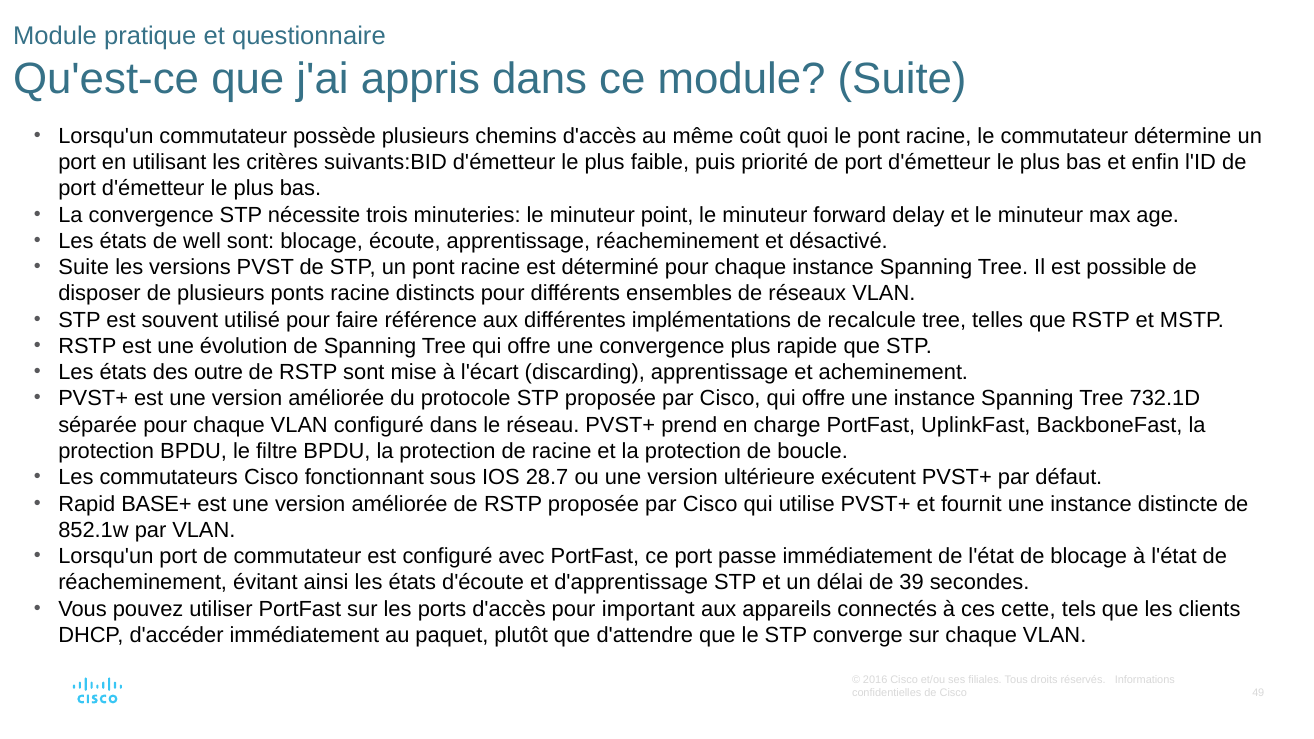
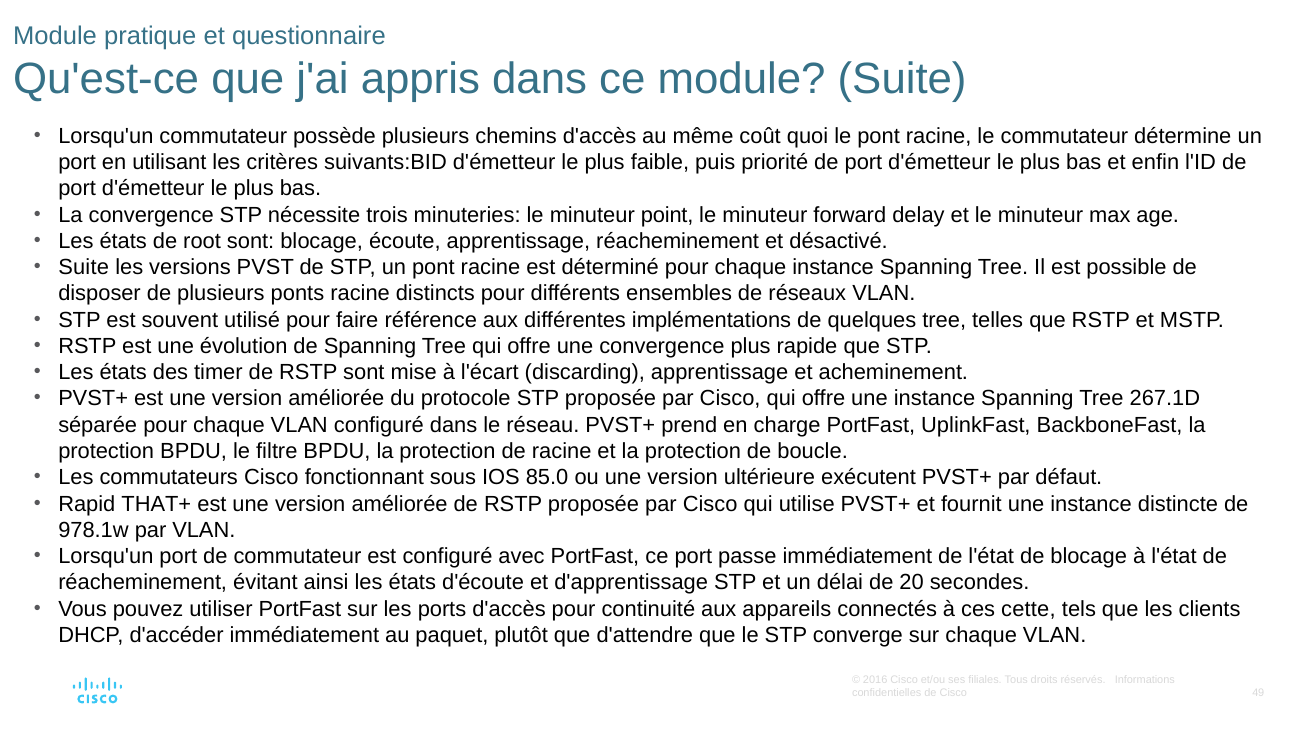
well: well -> root
recalcule: recalcule -> quelques
outre: outre -> timer
732.1D: 732.1D -> 267.1D
28.7: 28.7 -> 85.0
BASE+: BASE+ -> THAT+
852.1w: 852.1w -> 978.1w
39: 39 -> 20
important: important -> continuité
